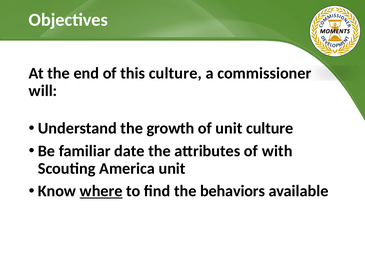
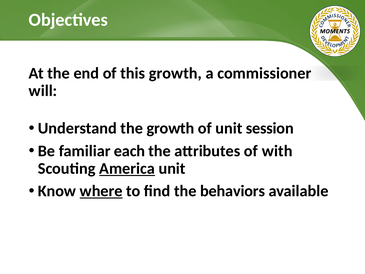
this culture: culture -> growth
unit culture: culture -> session
date: date -> each
America underline: none -> present
